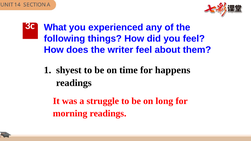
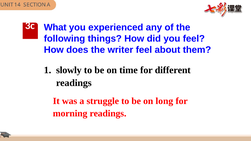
shyest: shyest -> slowly
happens: happens -> different
